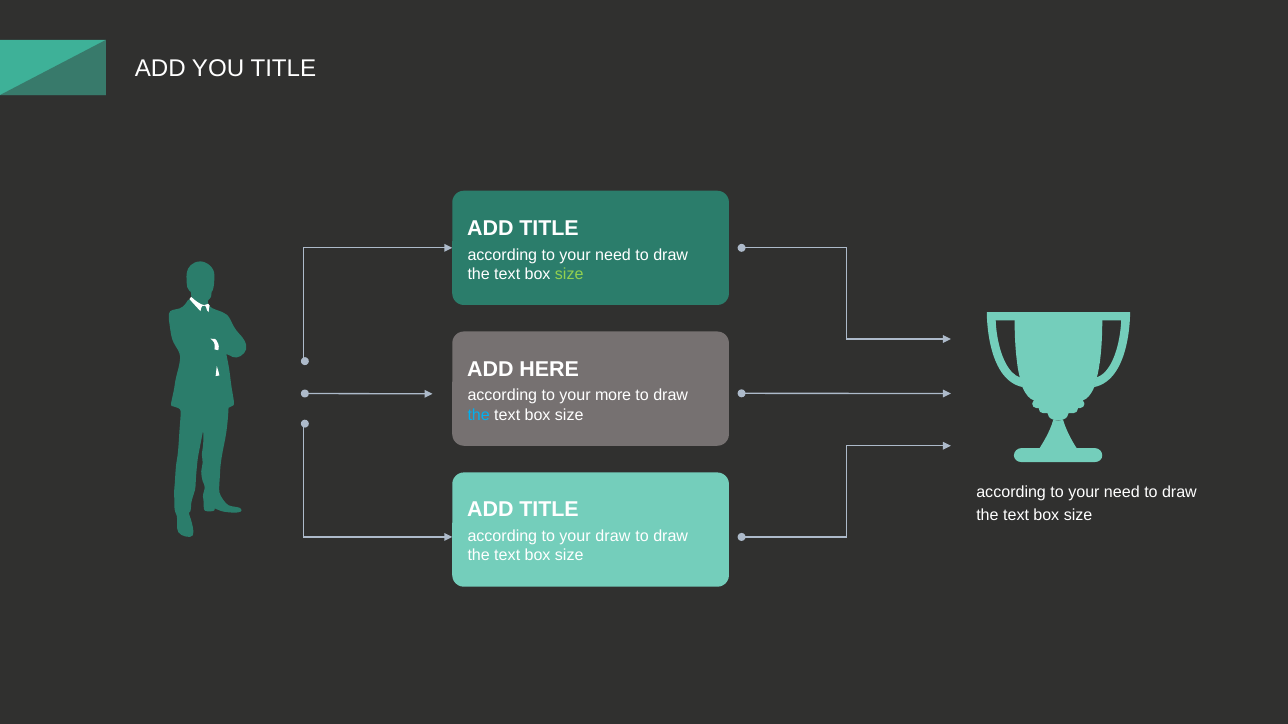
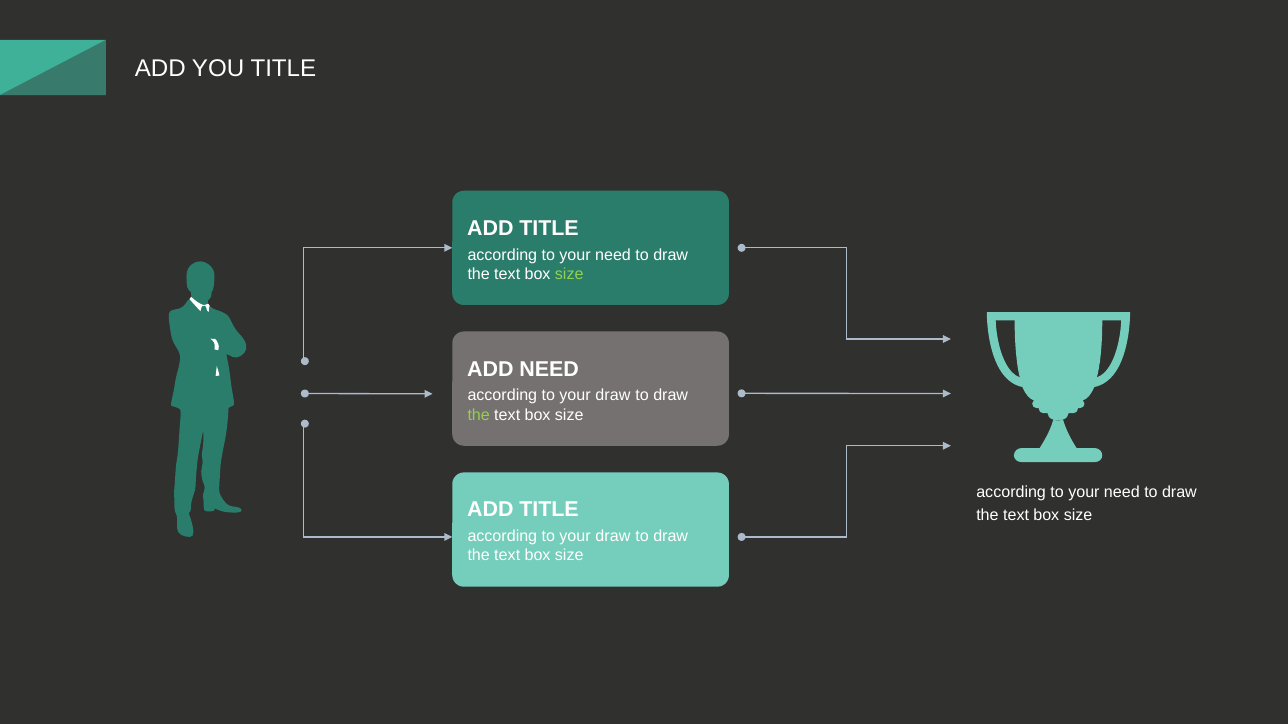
ADD HERE: HERE -> NEED
more at (613, 396): more -> draw
the at (479, 415) colour: light blue -> light green
